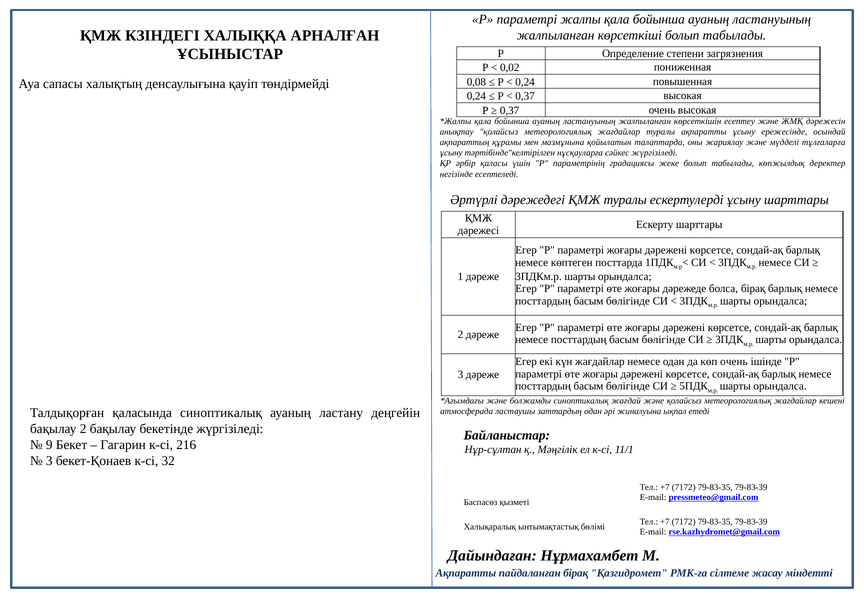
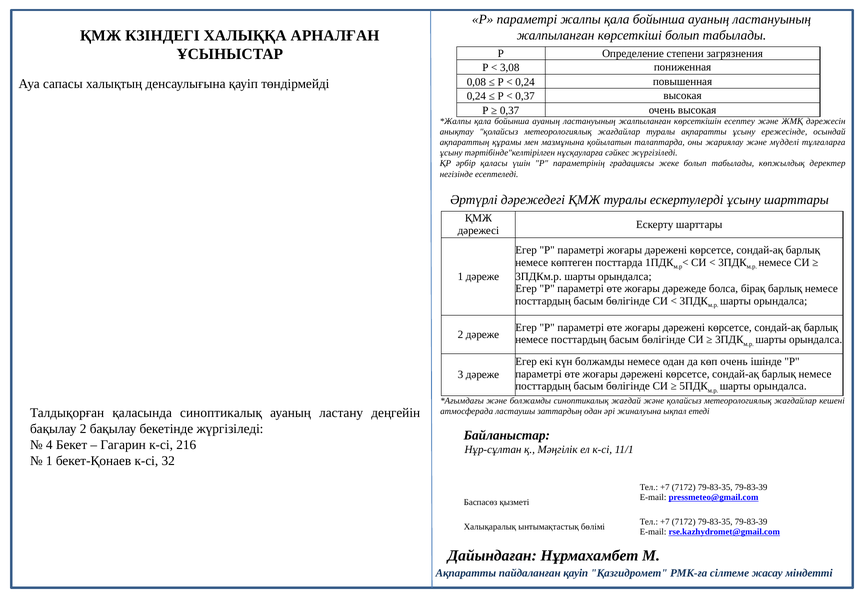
0,02: 0,02 -> 3,08
күн жағдайлар: жағдайлар -> болжамды
9: 9 -> 4
3 at (49, 461): 3 -> 1
пайдаланған бірақ: бірақ -> қауіп
